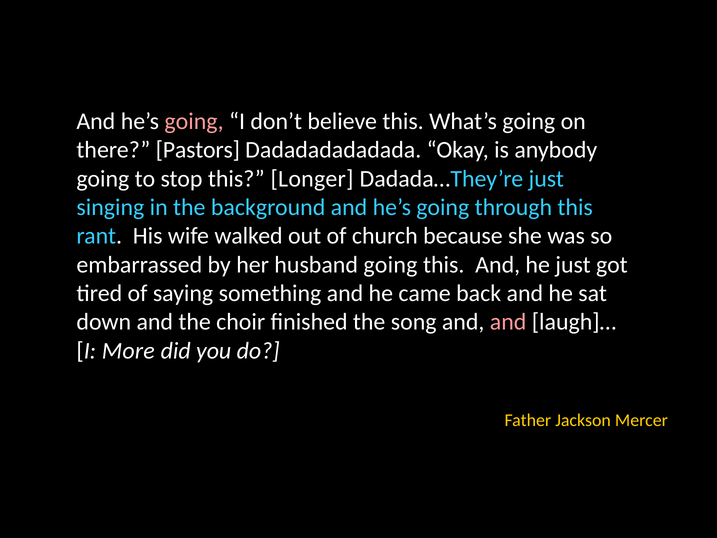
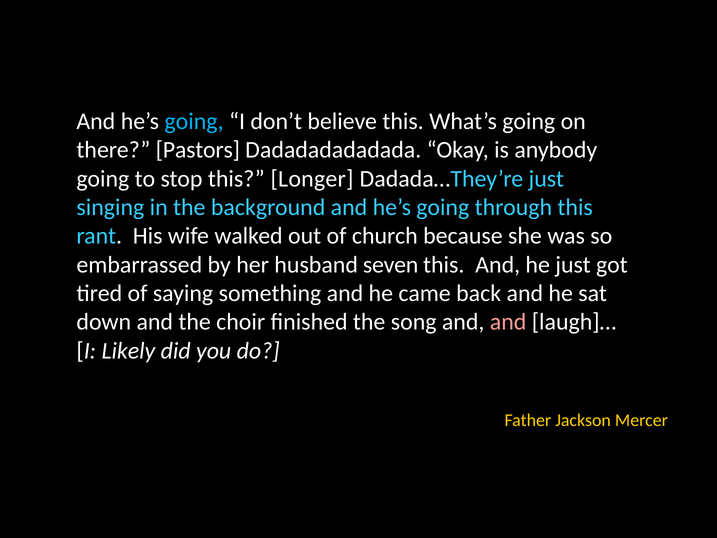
going at (194, 121) colour: pink -> light blue
husband going: going -> seven
More: More -> Likely
